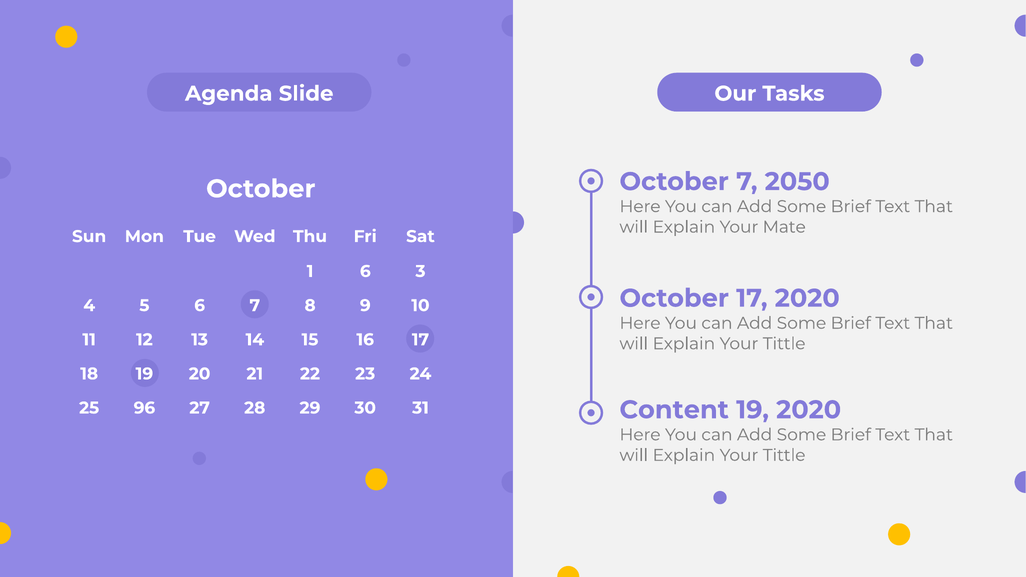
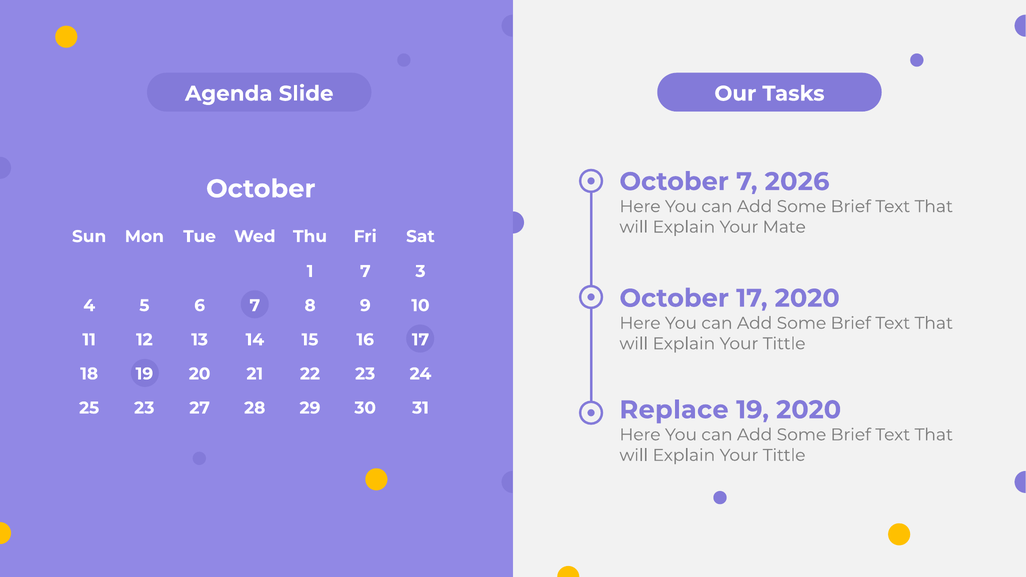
2050: 2050 -> 2026
1 6: 6 -> 7
25 96: 96 -> 23
Content: Content -> Replace
